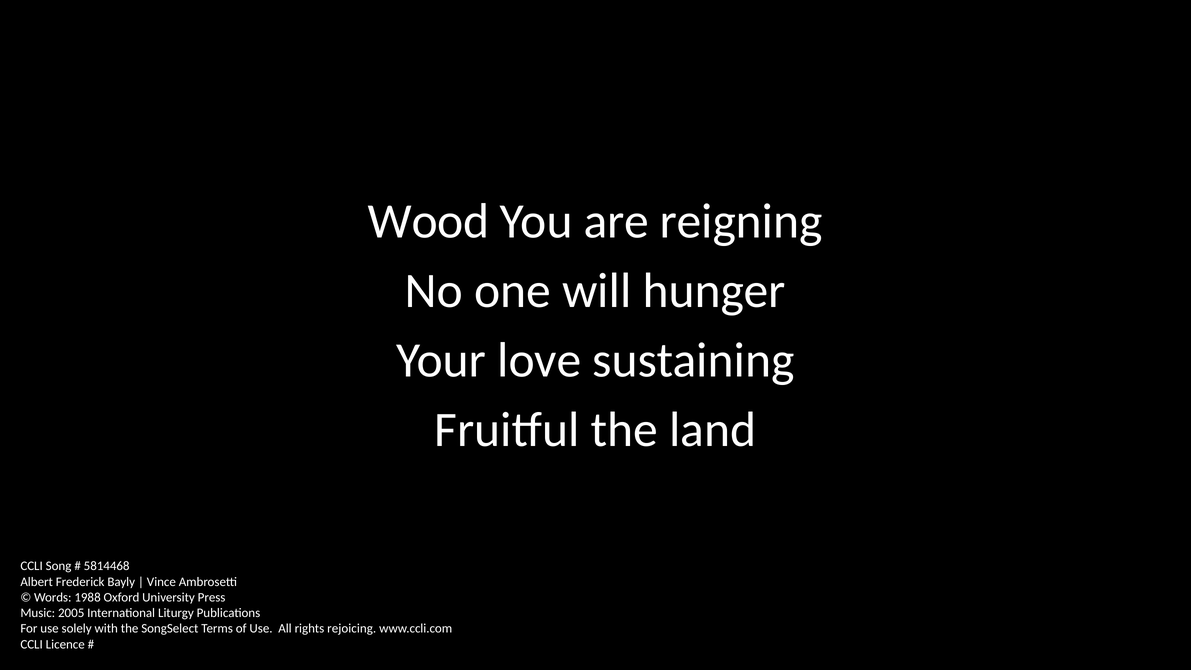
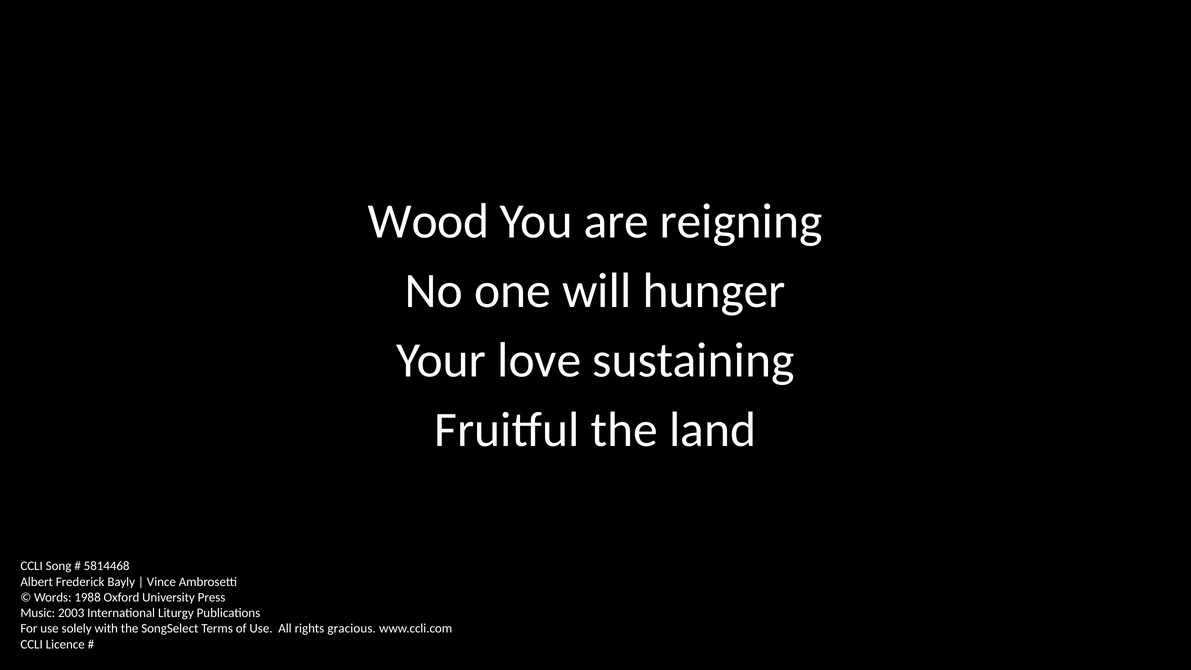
2005: 2005 -> 2003
rejoicing: rejoicing -> gracious
